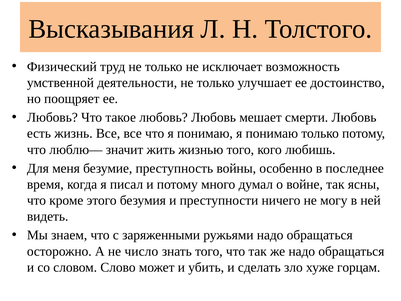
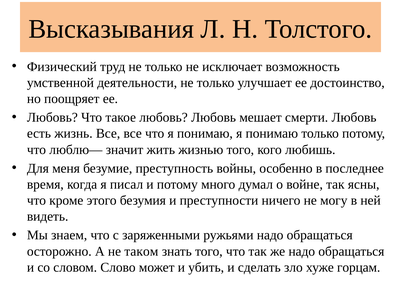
число: число -> таком
